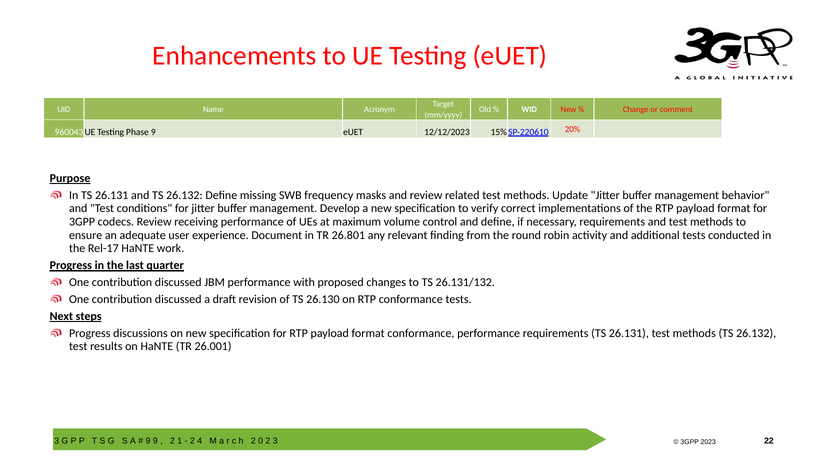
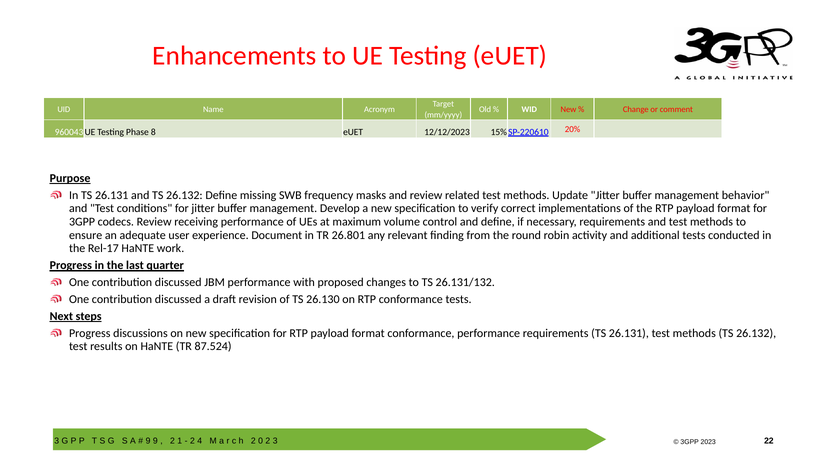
Phase 9: 9 -> 8
26.001: 26.001 -> 87.524
